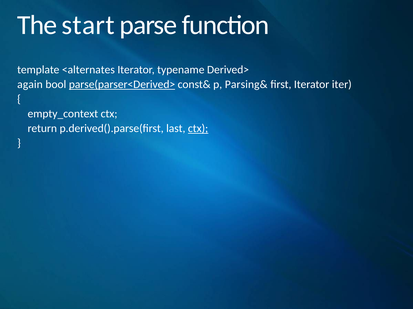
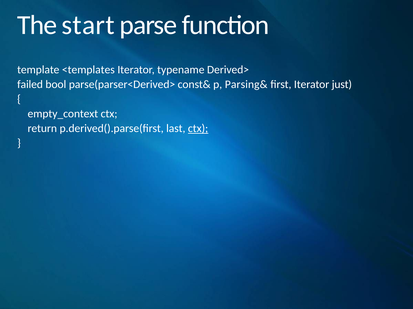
<alternates: <alternates -> <templates
again: again -> failed
parse(parser<Derived> underline: present -> none
iter: iter -> just
